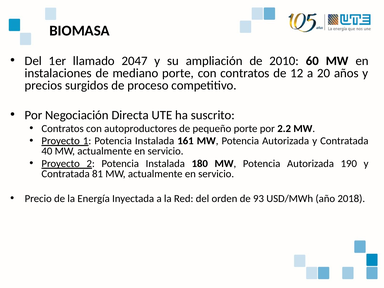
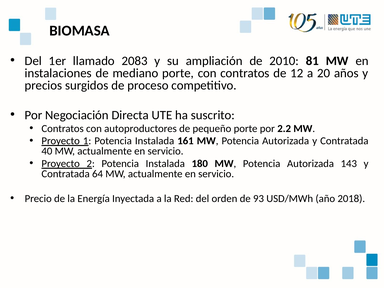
2047: 2047 -> 2083
60: 60 -> 81
190: 190 -> 143
81: 81 -> 64
